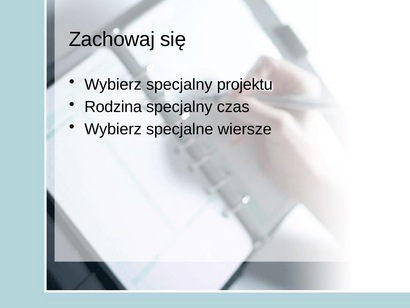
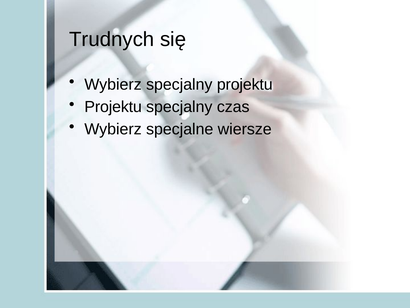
Zachowaj: Zachowaj -> Trudnych
Rodzina at (113, 107): Rodzina -> Projektu
